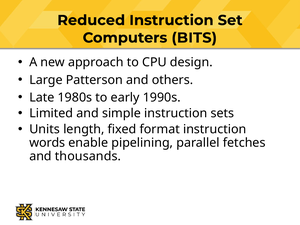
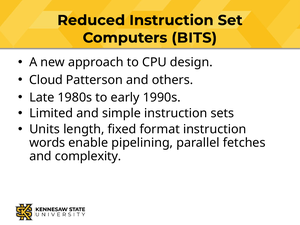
Large: Large -> Cloud
thousands: thousands -> complexity
